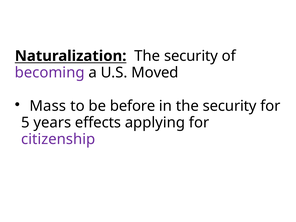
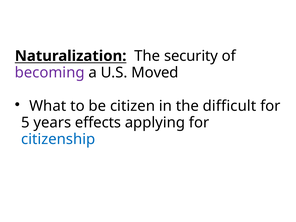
Mass: Mass -> What
before: before -> citizen
in the security: security -> difficult
citizenship colour: purple -> blue
